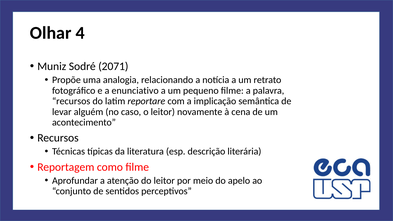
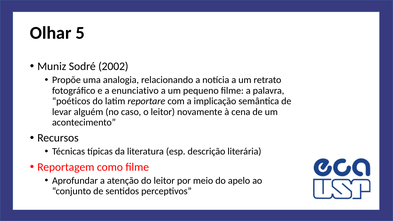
4: 4 -> 5
2071: 2071 -> 2002
recursos at (71, 101): recursos -> poéticos
